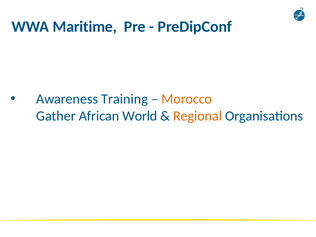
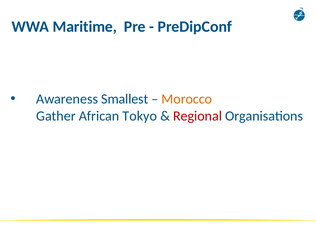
Training: Training -> Smallest
World: World -> Tokyo
Regional colour: orange -> red
